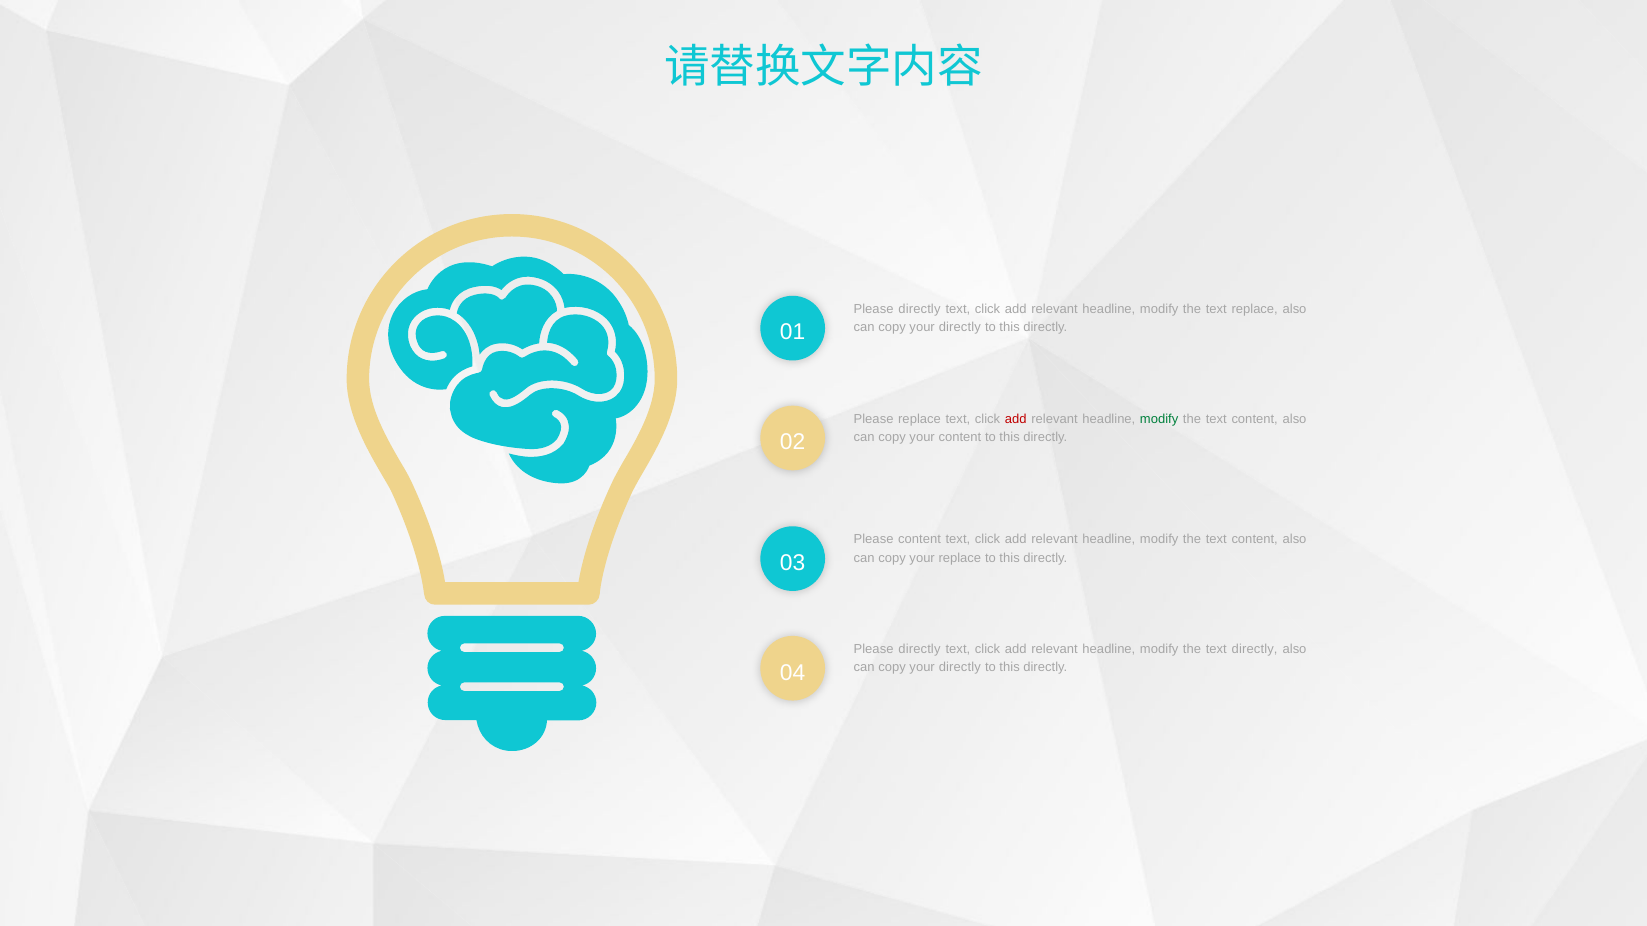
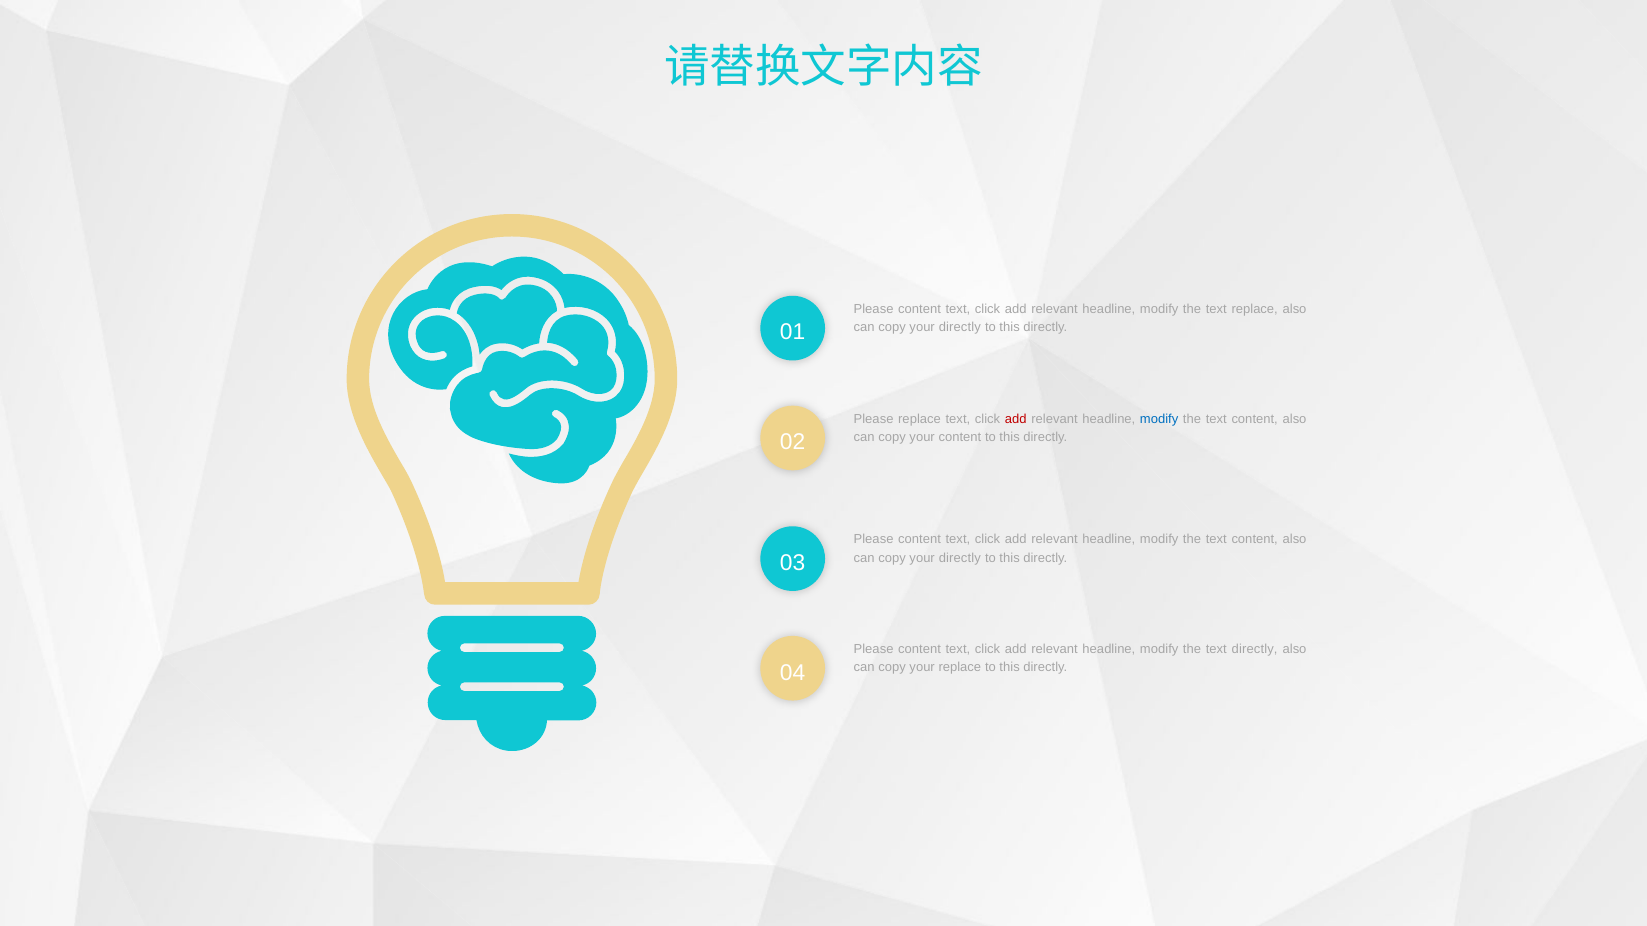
directly at (919, 309): directly -> content
modify at (1159, 419) colour: green -> blue
replace at (960, 558): replace -> directly
directly at (919, 649): directly -> content
directly at (960, 668): directly -> replace
